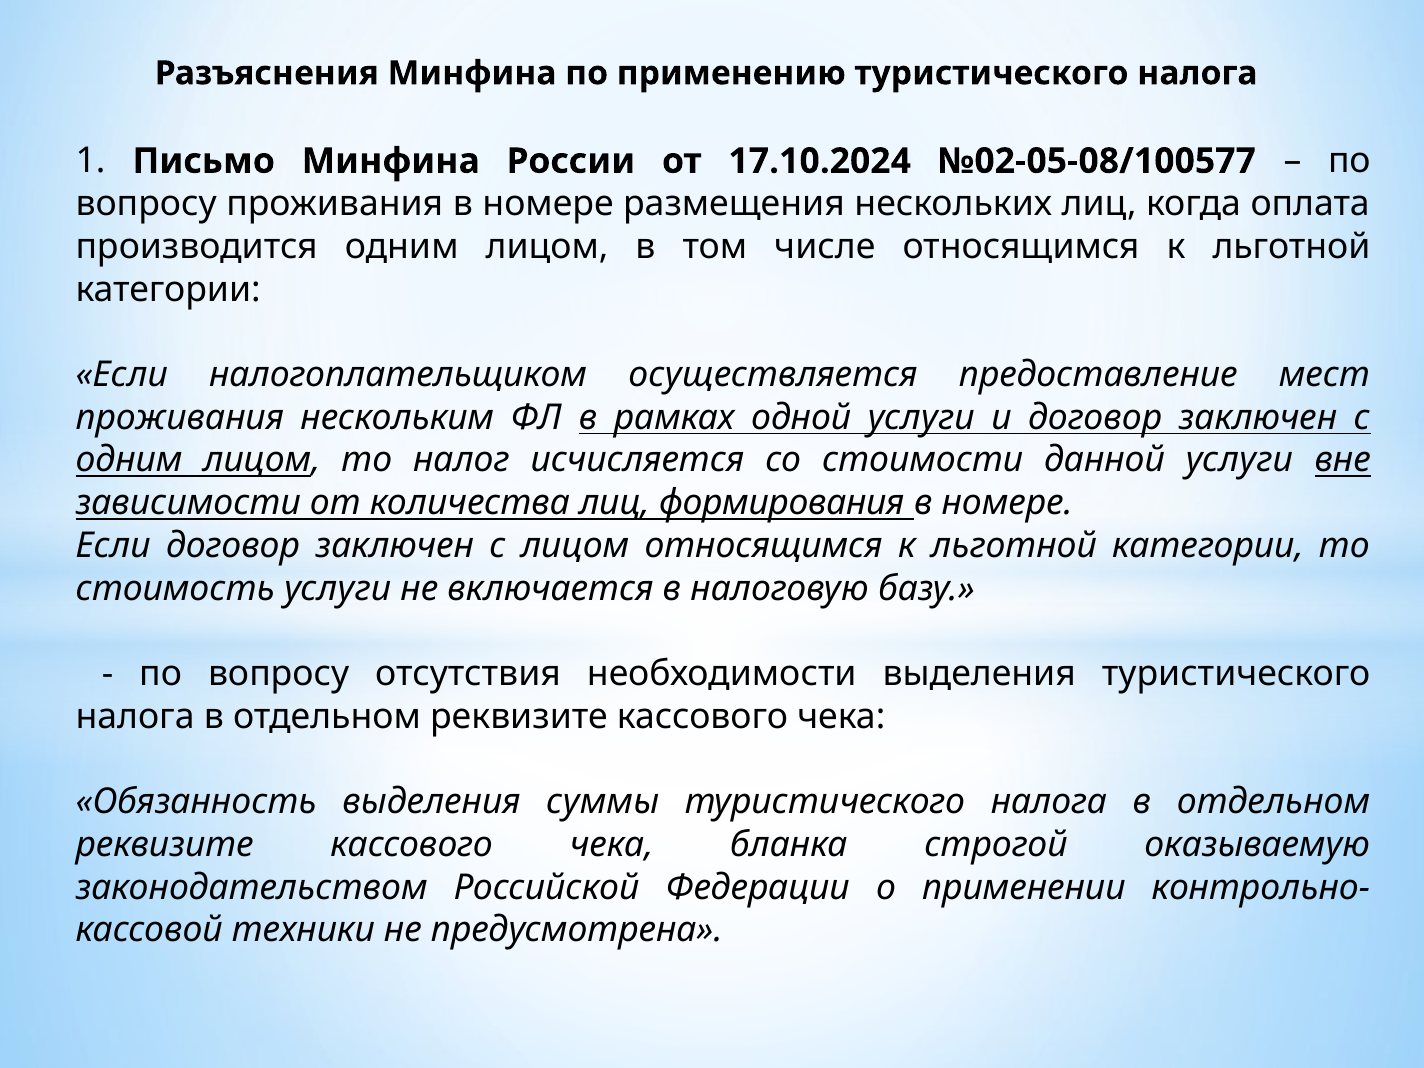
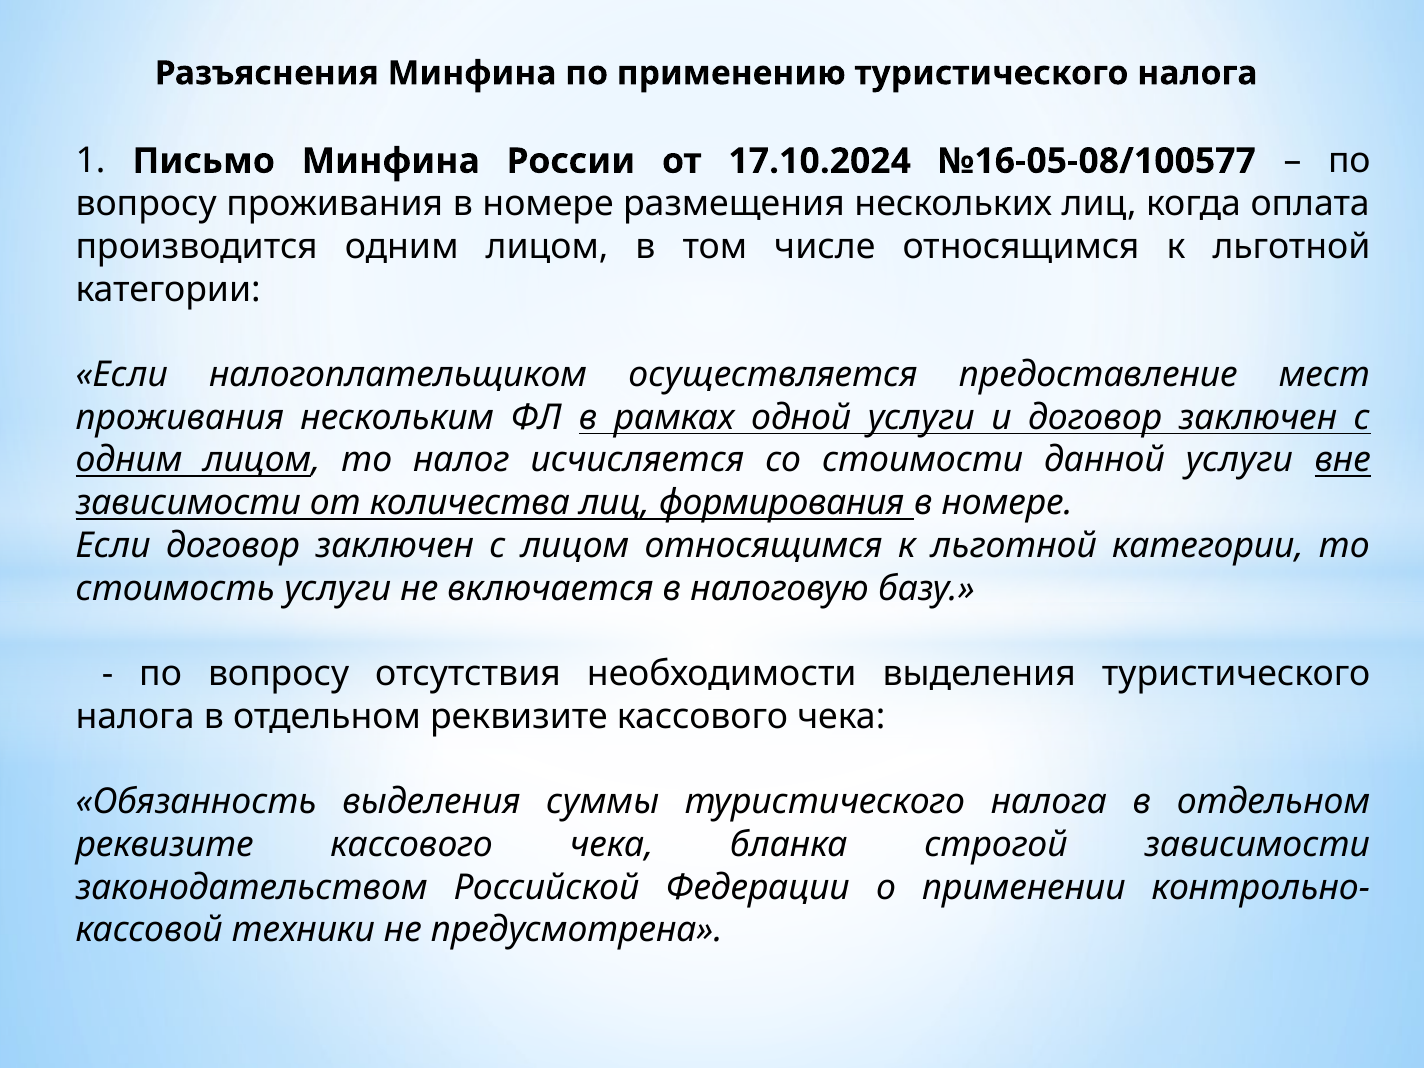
№02-05-08/100577: №02-05-08/100577 -> №16-05-08/100577
строгой оказываемую: оказываемую -> зависимости
